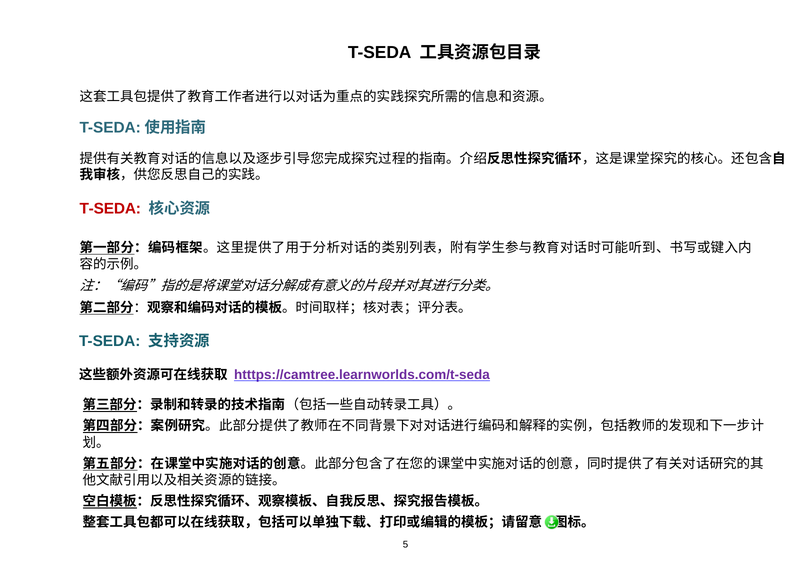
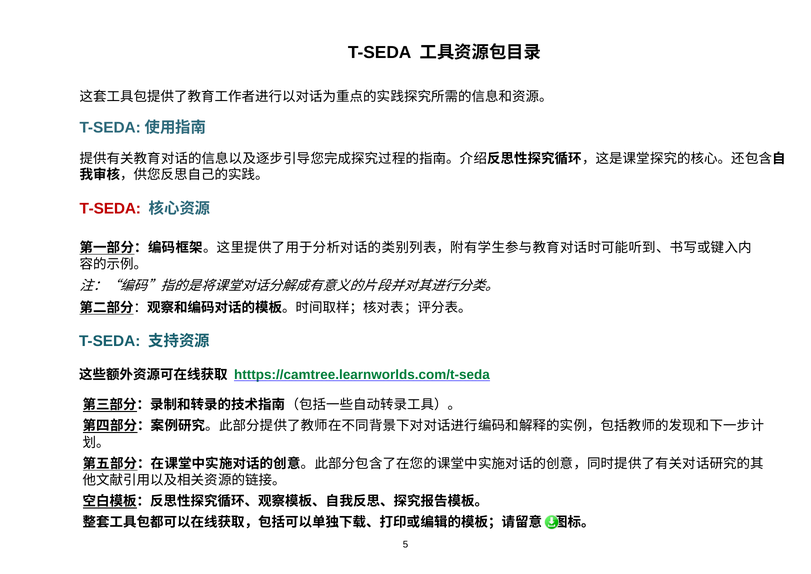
htttps://camtree.learnworlds.com/t-seda colour: purple -> green
